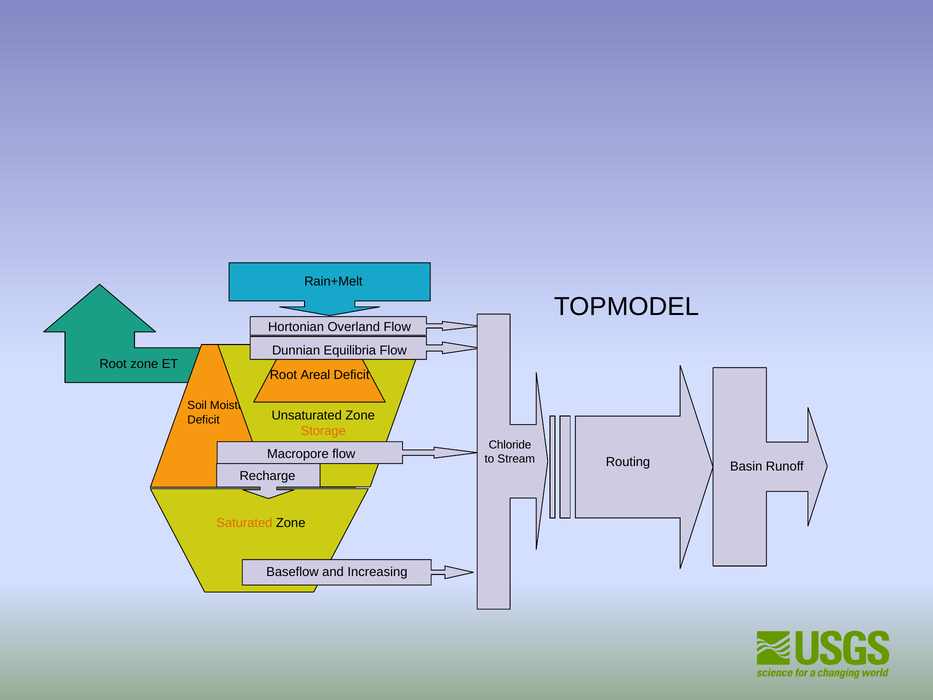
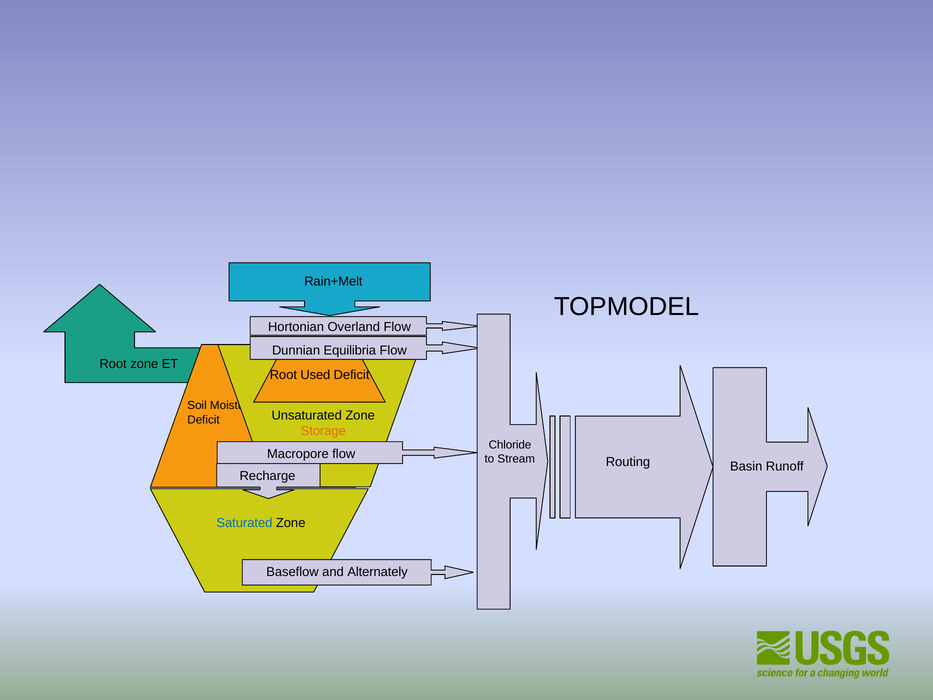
Areal: Areal -> Used
Saturated colour: orange -> blue
Increasing: Increasing -> Alternately
